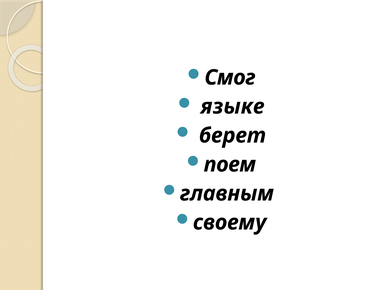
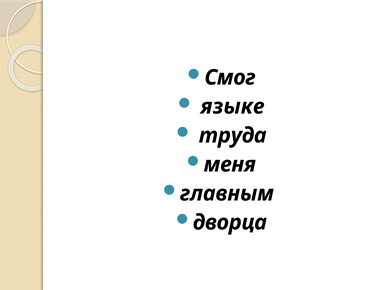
берет: берет -> труда
поем: поем -> меня
своему: своему -> дворца
